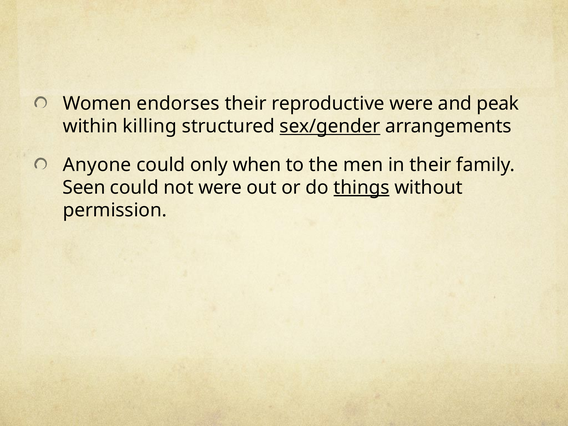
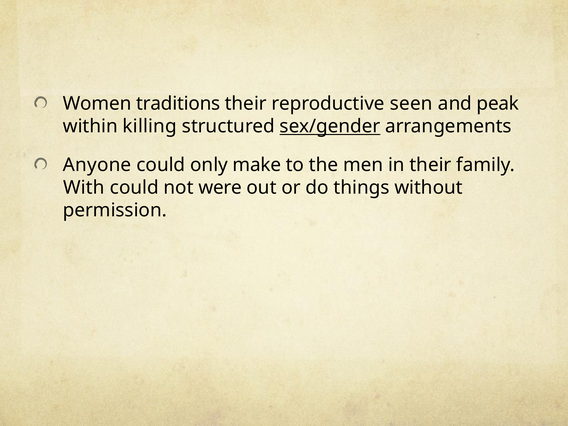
endorses: endorses -> traditions
reproductive were: were -> seen
when: when -> make
Seen: Seen -> With
things underline: present -> none
